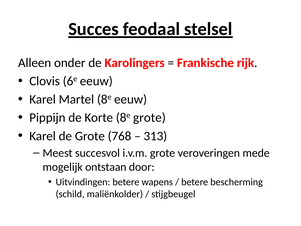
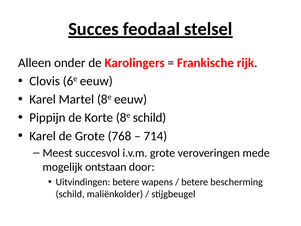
8e grote: grote -> schild
313: 313 -> 714
